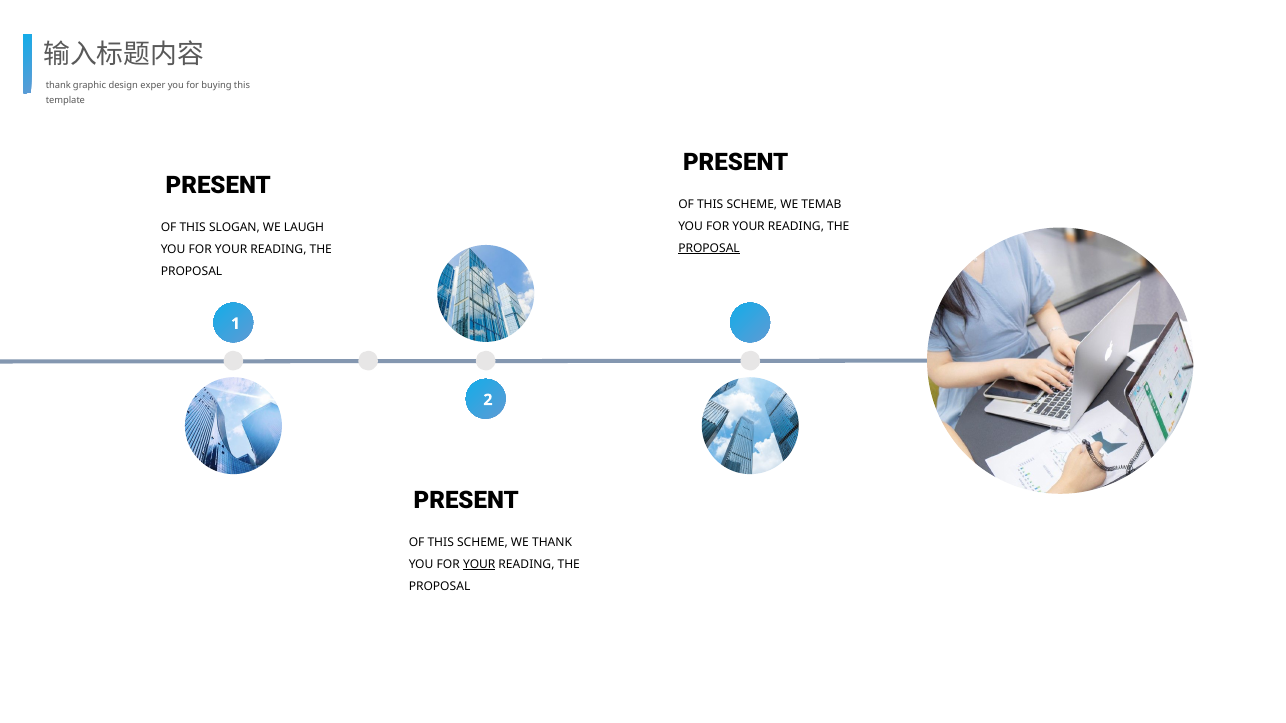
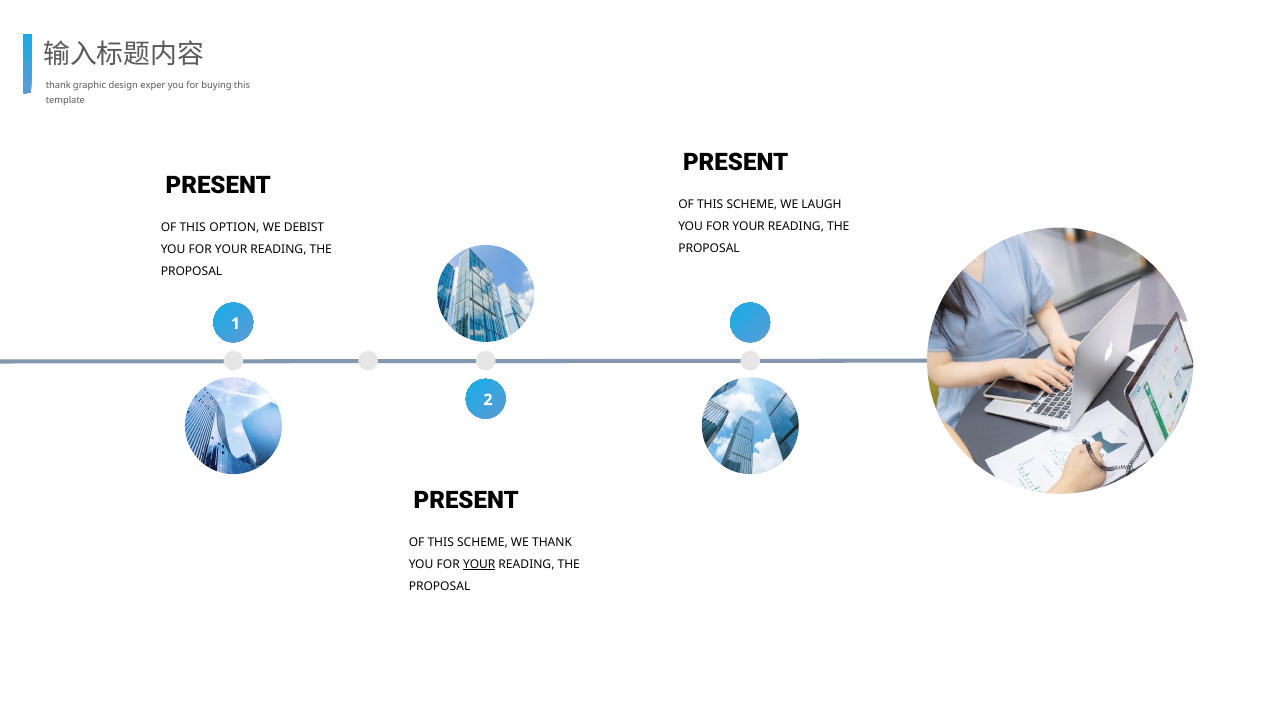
TEMAB: TEMAB -> LAUGH
SLOGAN: SLOGAN -> OPTION
LAUGH: LAUGH -> DEBIST
PROPOSAL at (709, 248) underline: present -> none
